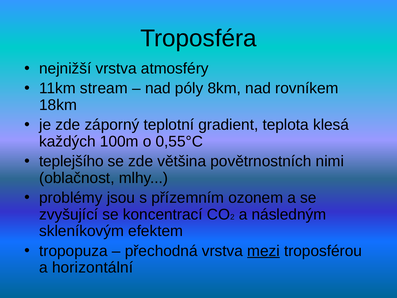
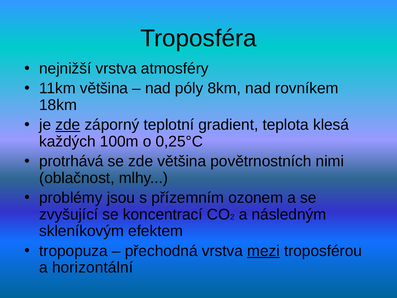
11km stream: stream -> většina
zde at (68, 125) underline: none -> present
0,55°C: 0,55°C -> 0,25°C
teplejšího: teplejšího -> protrhává
